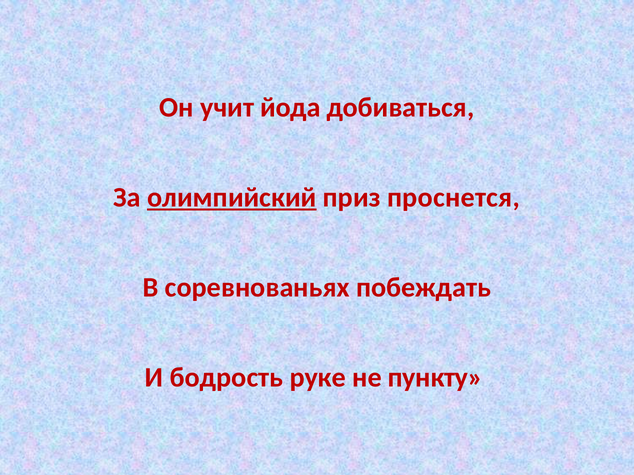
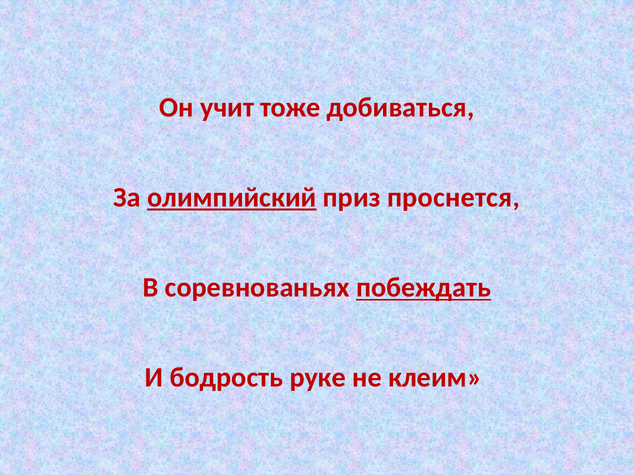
йода: йода -> тоже
побеждать underline: none -> present
пункту: пункту -> клеим
